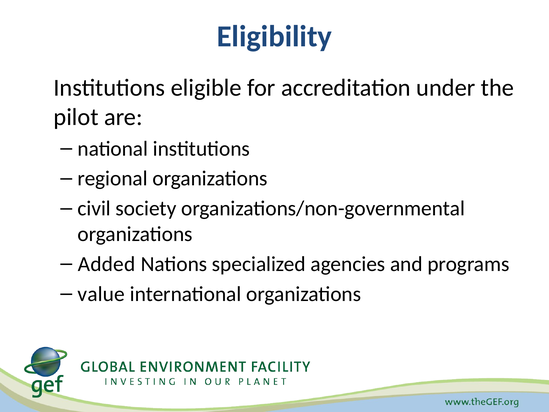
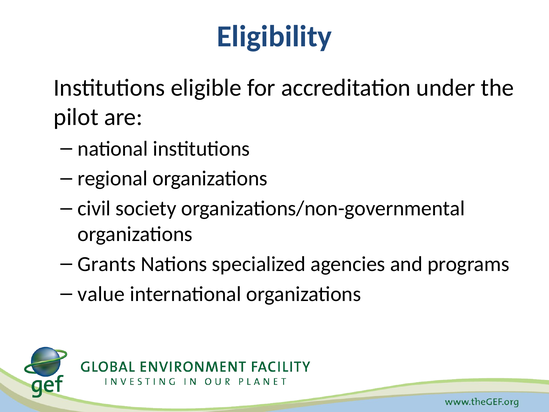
Added: Added -> Grants
